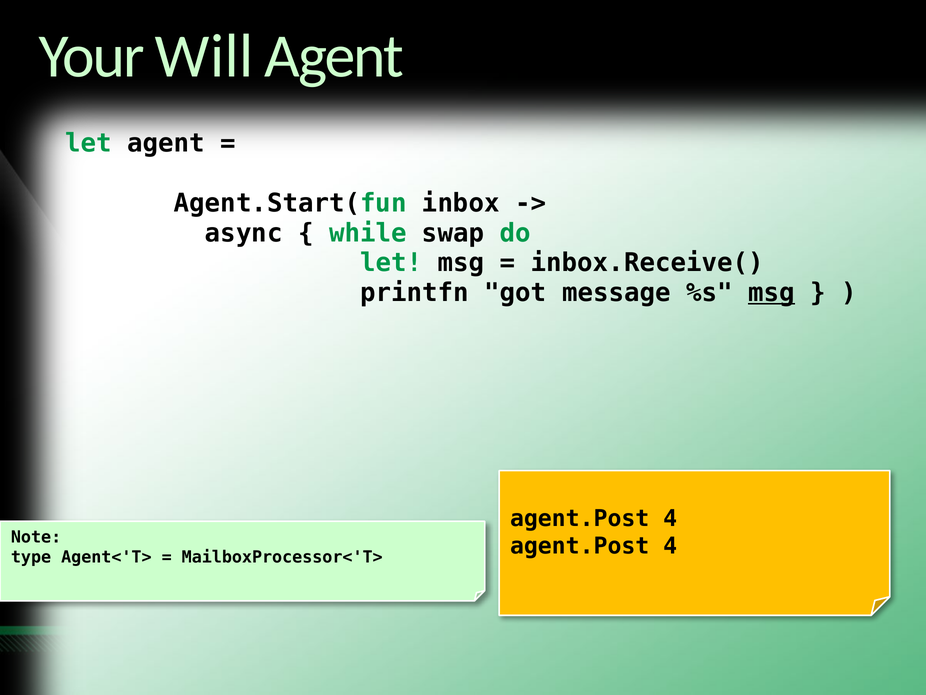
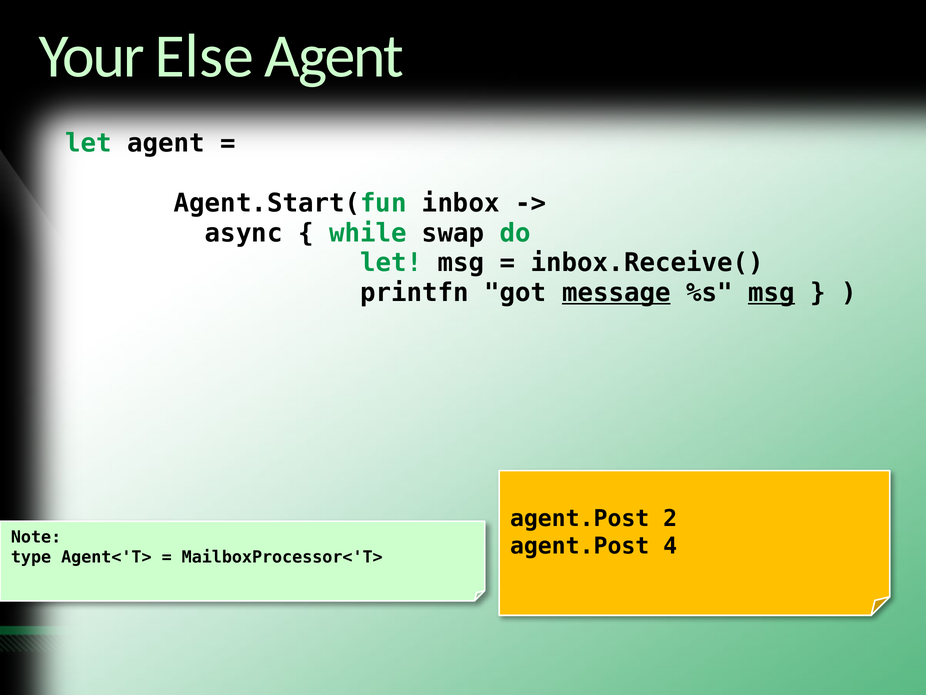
Will: Will -> Else
message underline: none -> present
4 at (670, 518): 4 -> 2
